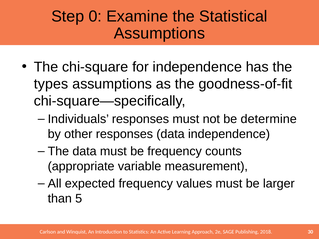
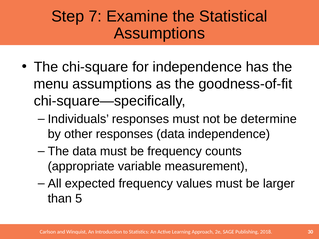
0: 0 -> 7
types: types -> menu
